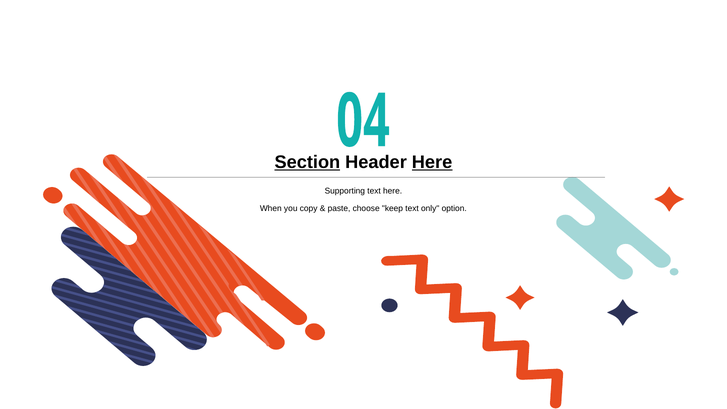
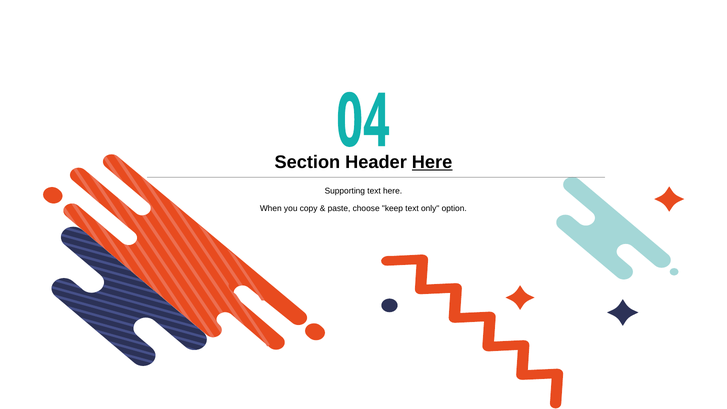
Section underline: present -> none
